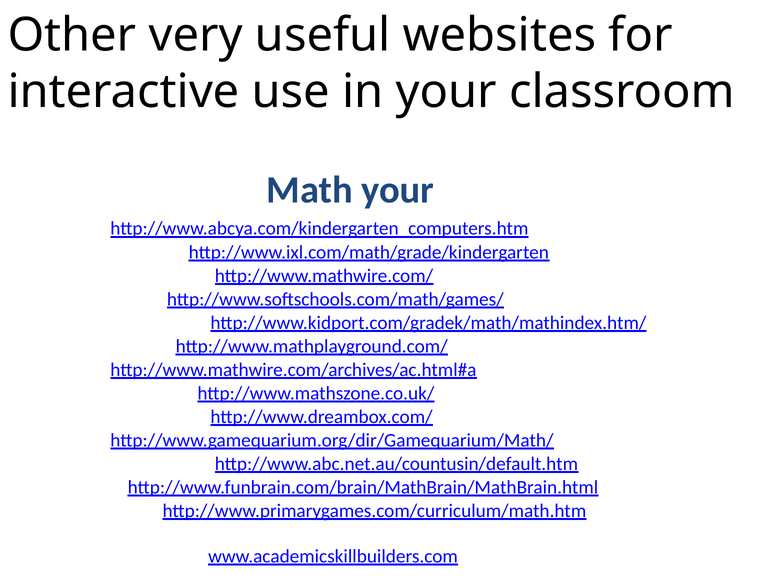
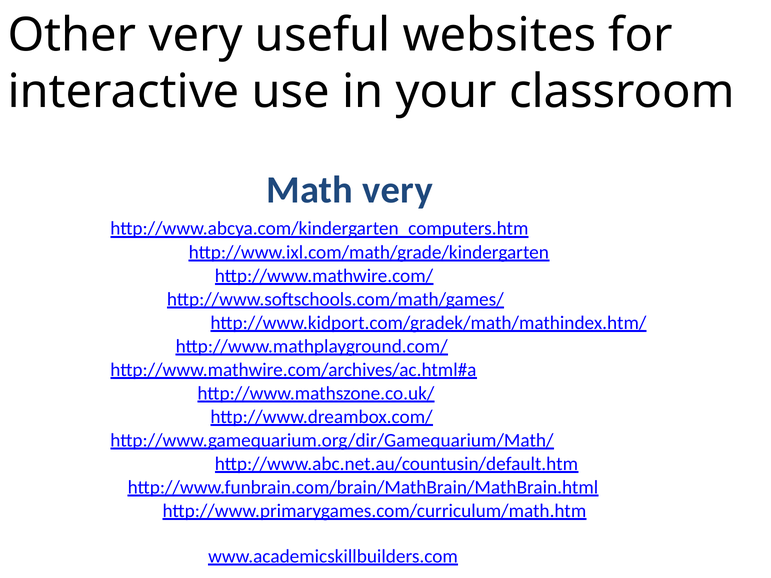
Math your: your -> very
